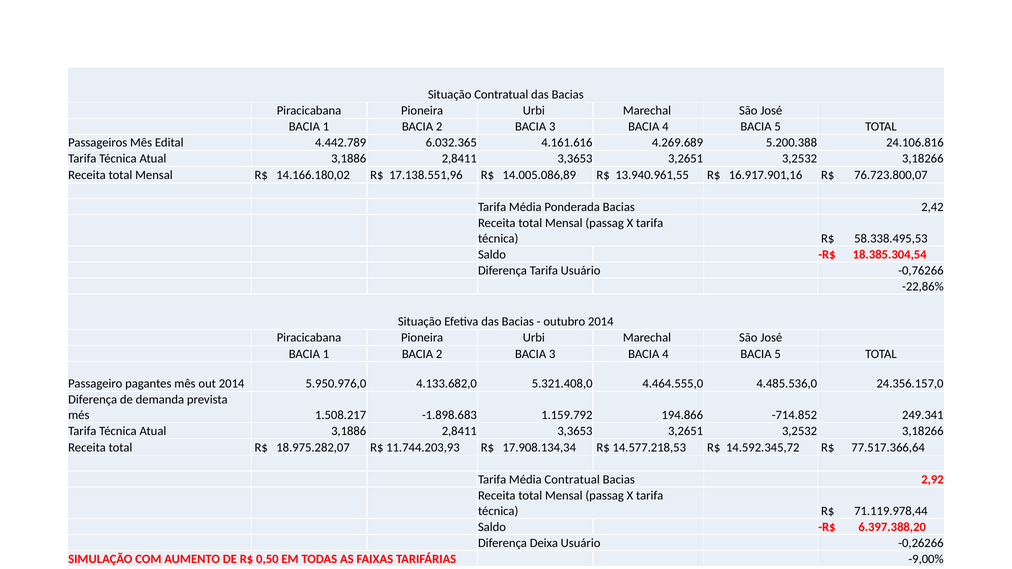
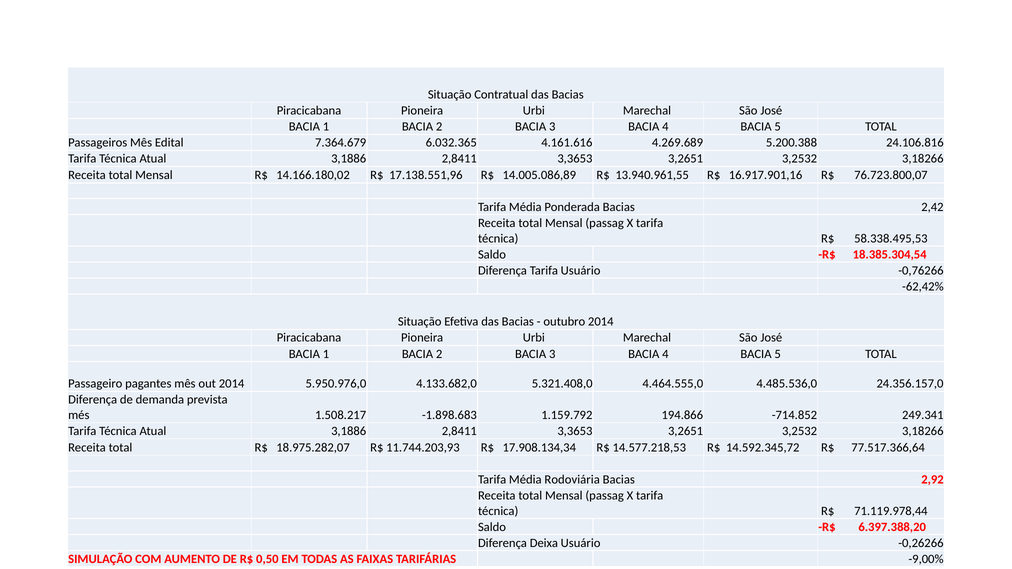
4.442.789: 4.442.789 -> 7.364.679
-22,86%: -22,86% -> -62,42%
Média Contratual: Contratual -> Rodoviária
